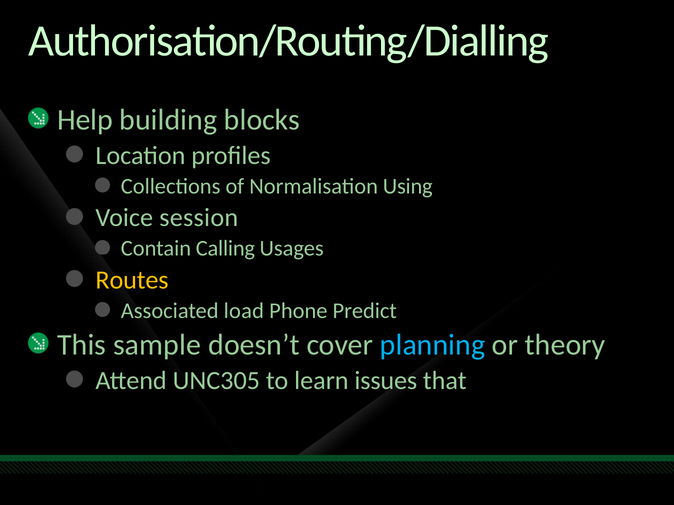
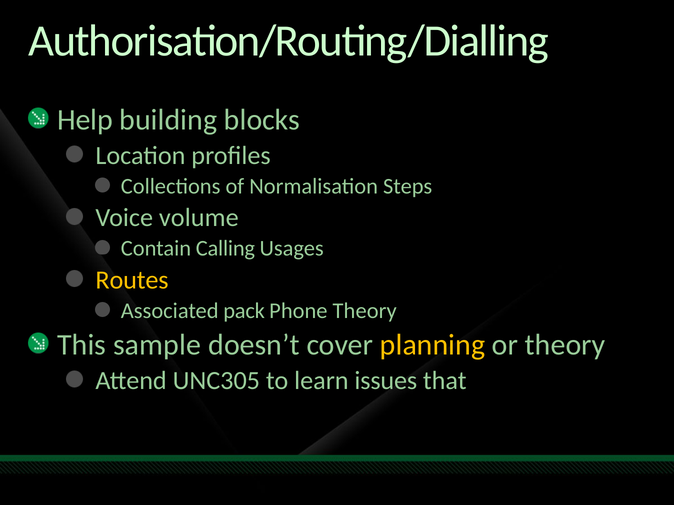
Using: Using -> Steps
session: session -> volume
load: load -> pack
Phone Predict: Predict -> Theory
planning colour: light blue -> yellow
